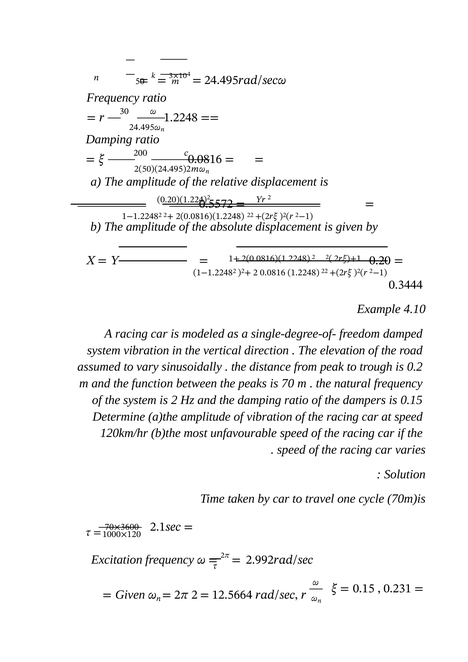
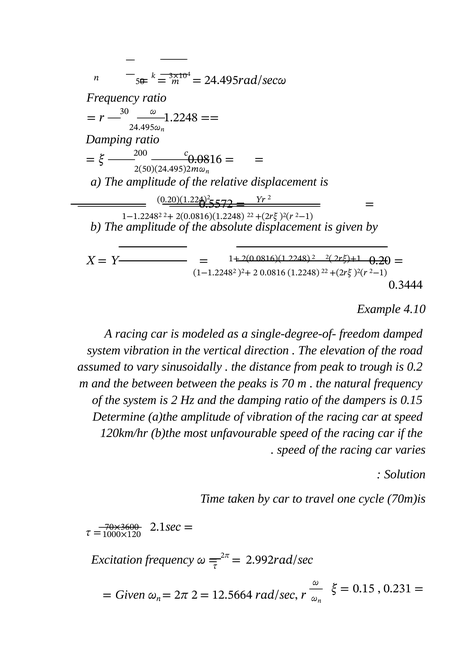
the function: function -> between
